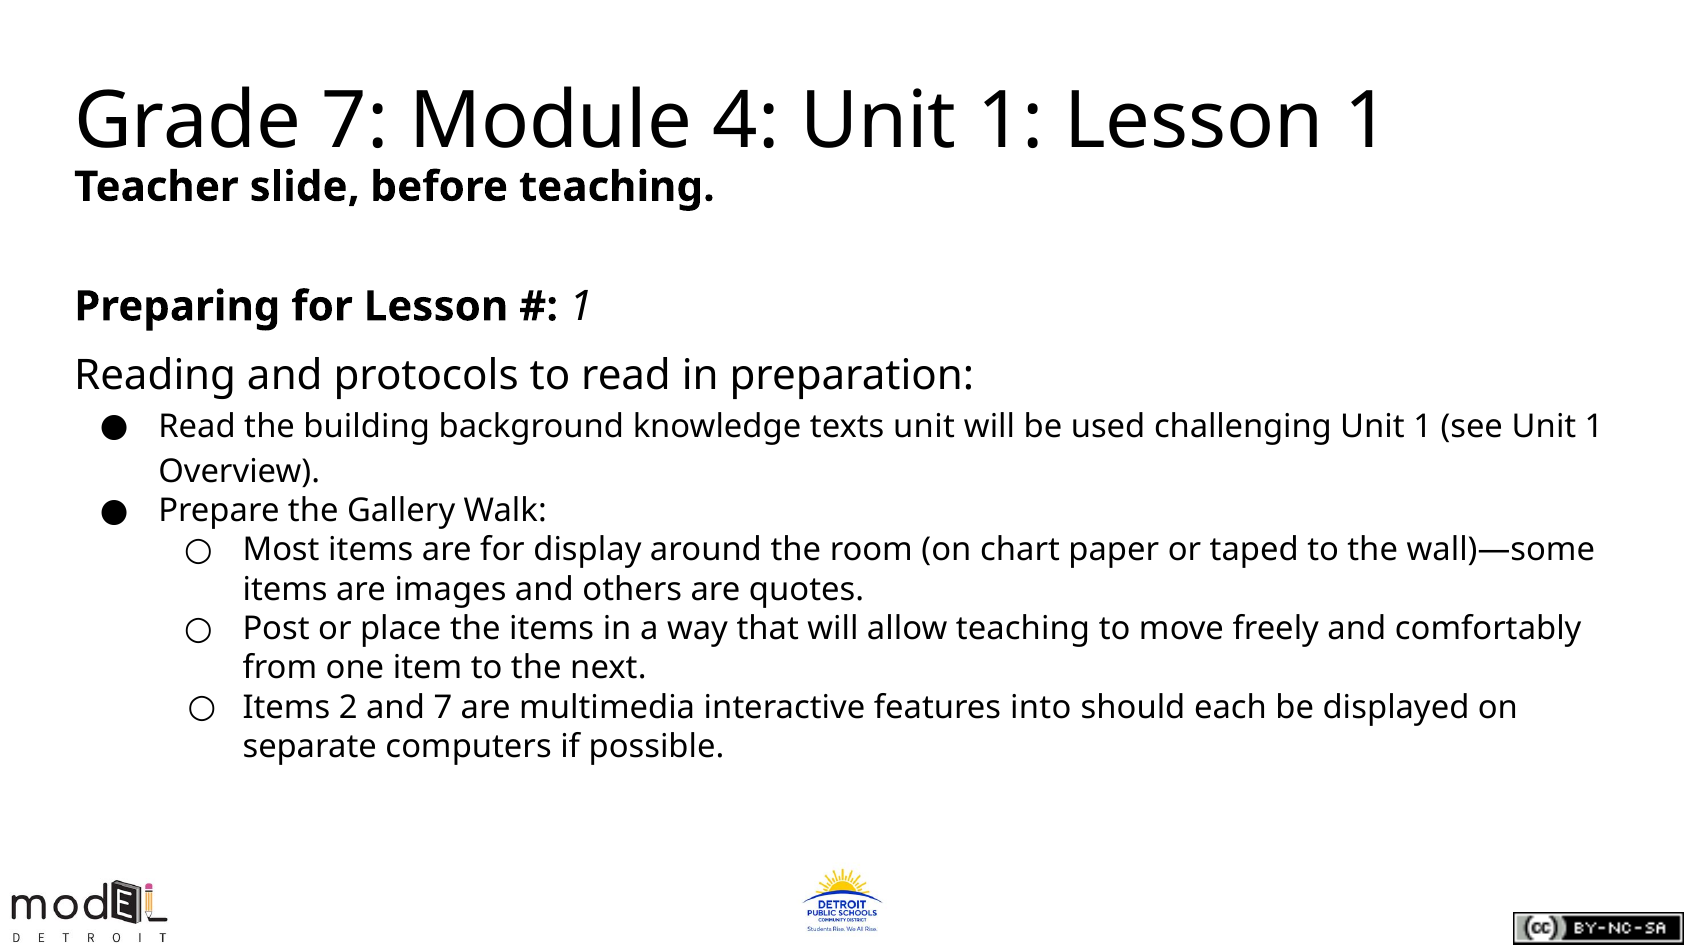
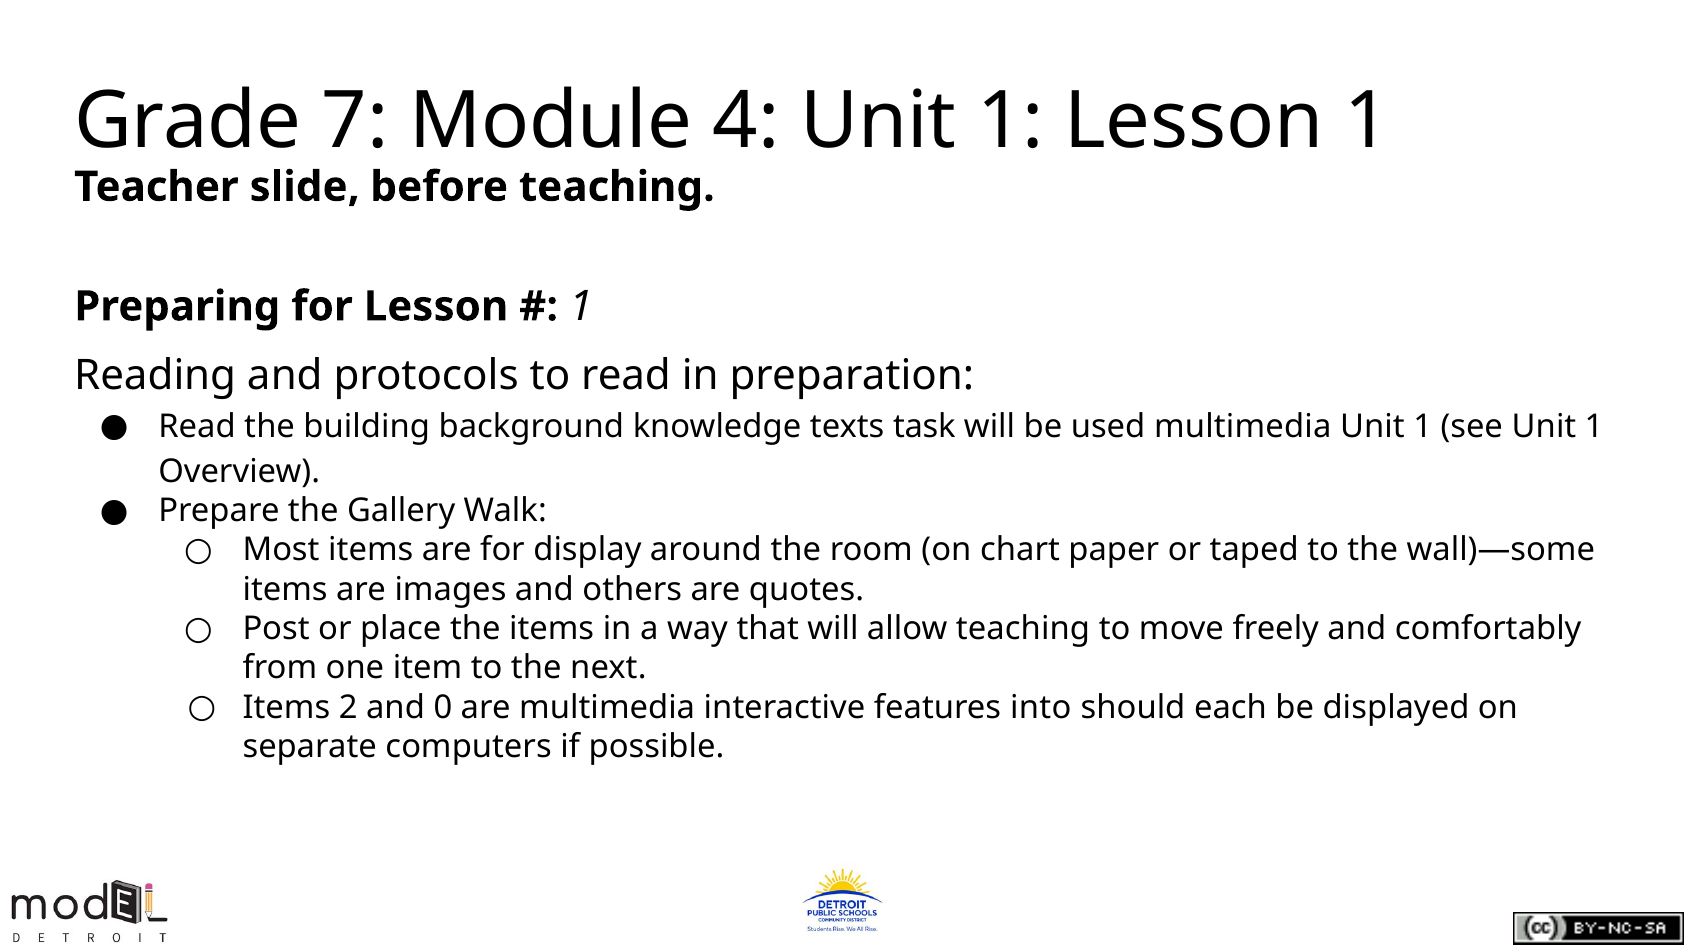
texts unit: unit -> task
used challenging: challenging -> multimedia
and 7: 7 -> 0
